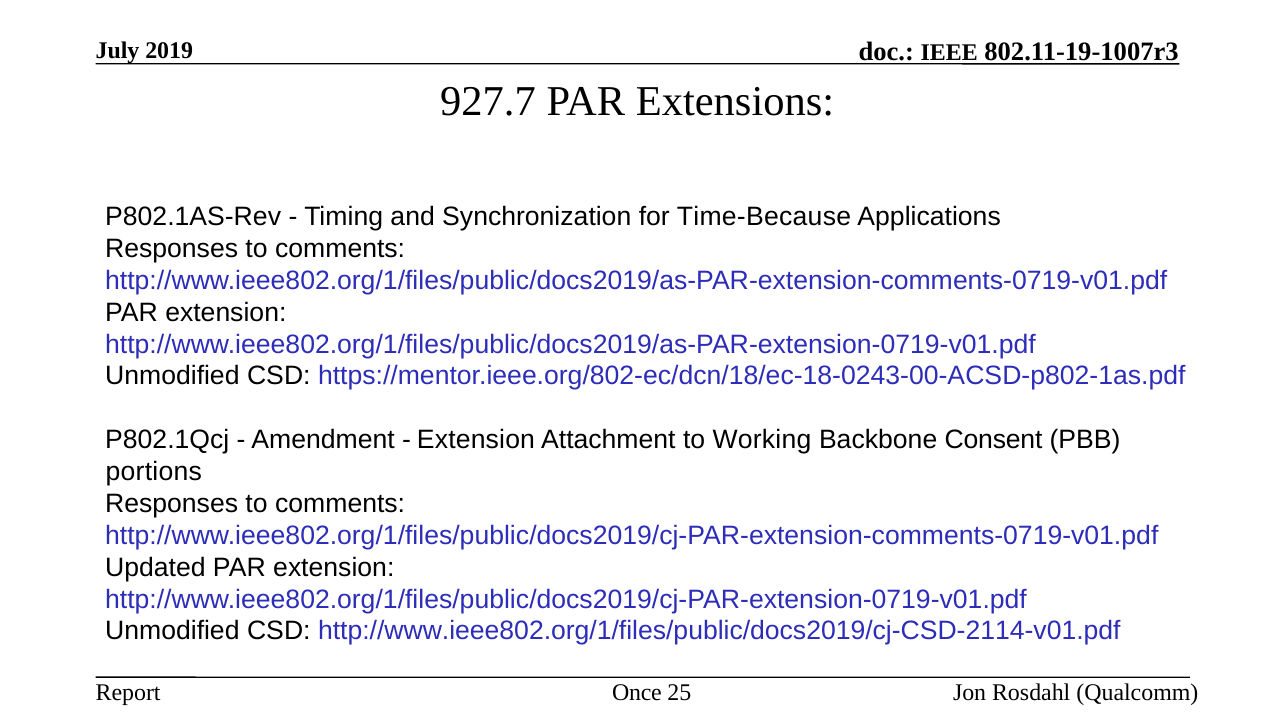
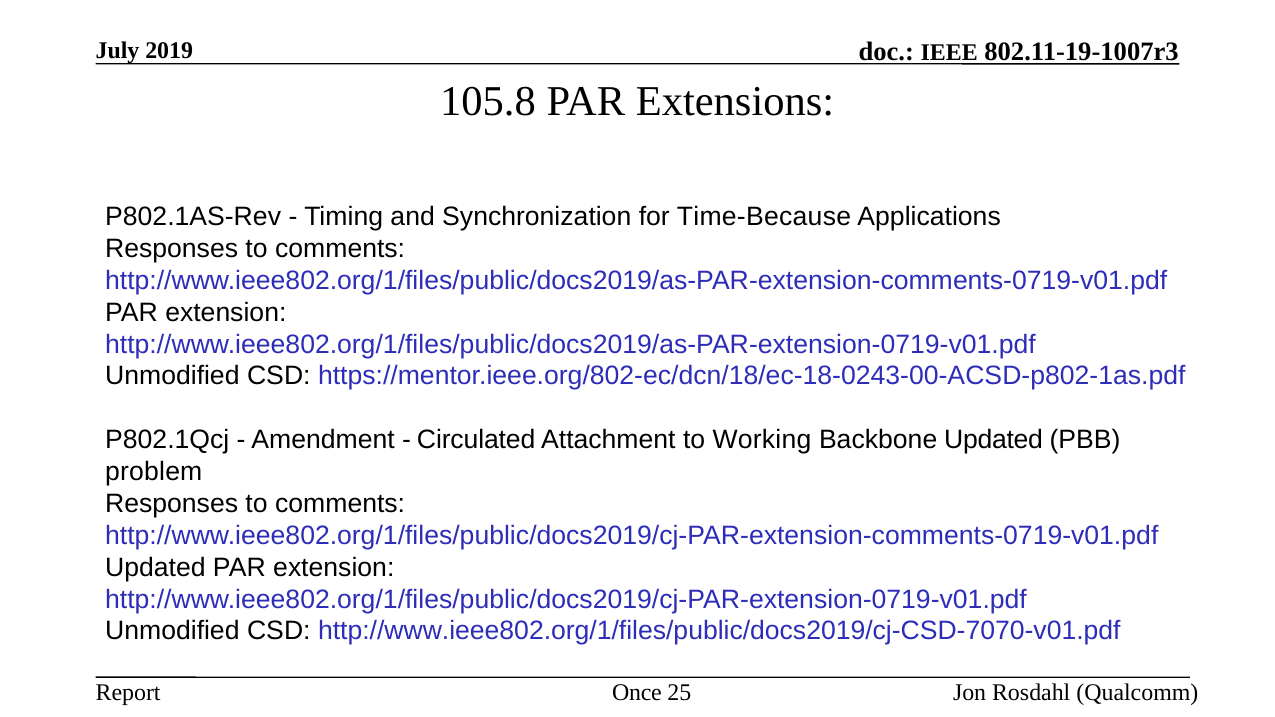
927.7: 927.7 -> 105.8
Extension at (476, 440): Extension -> Circulated
Backbone Consent: Consent -> Updated
portions: portions -> problem
http://www.ieee802.org/1/files/public/docs2019/cj-CSD-2114-v01.pdf: http://www.ieee802.org/1/files/public/docs2019/cj-CSD-2114-v01.pdf -> http://www.ieee802.org/1/files/public/docs2019/cj-CSD-7070-v01.pdf
